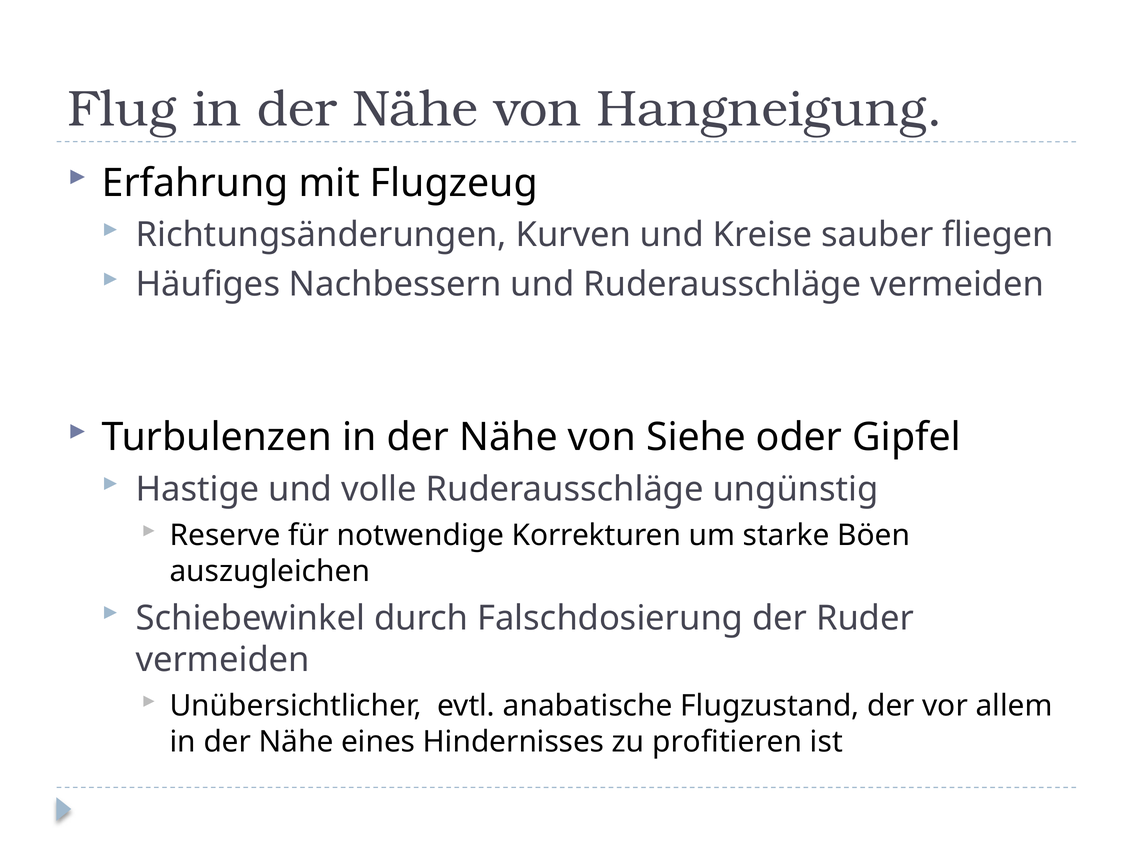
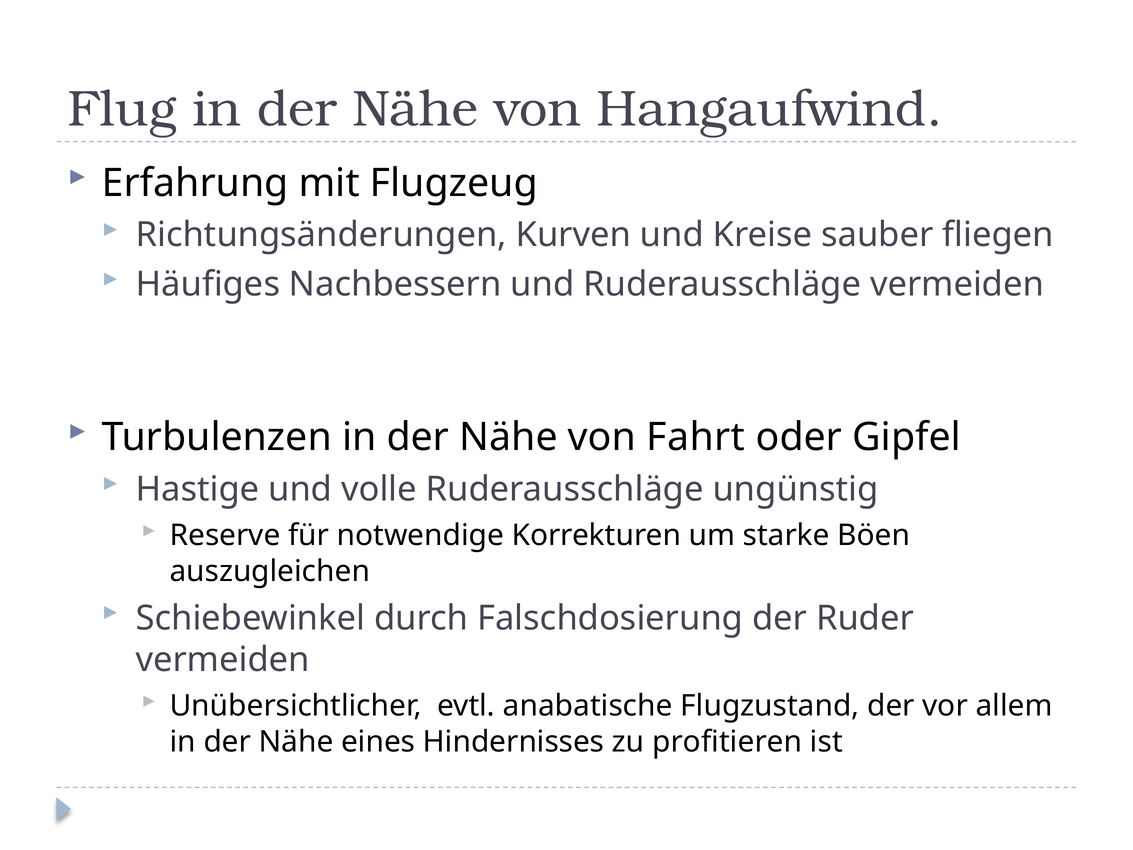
Hangneigung: Hangneigung -> Hangaufwind
Siehe: Siehe -> Fahrt
